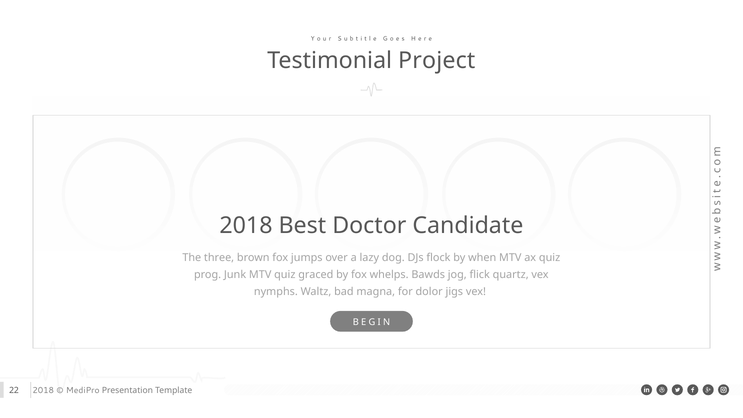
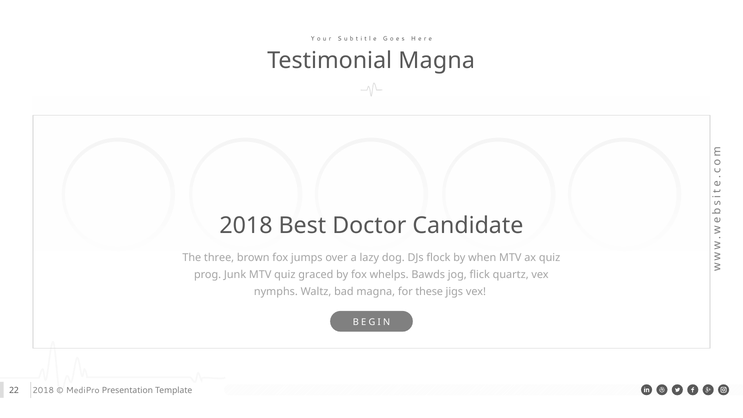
Testimonial Project: Project -> Magna
dolor: dolor -> these
